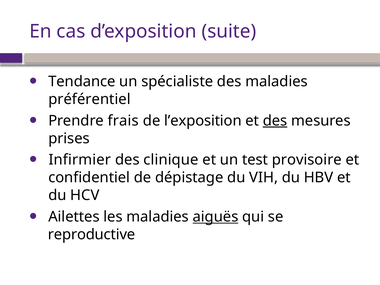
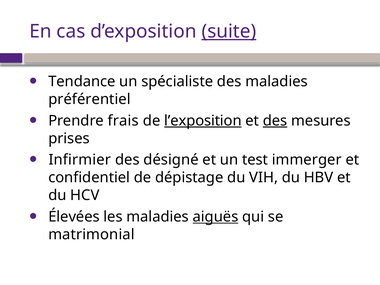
suite underline: none -> present
l’exposition underline: none -> present
clinique: clinique -> désigné
provisoire: provisoire -> immerger
Ailettes: Ailettes -> Élevées
reproductive: reproductive -> matrimonial
